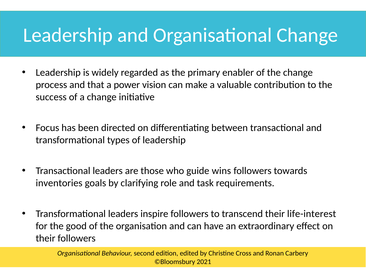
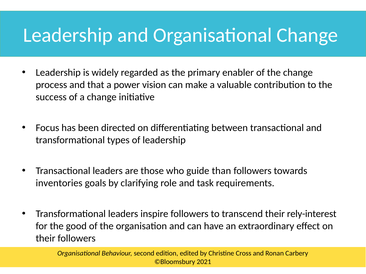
wins: wins -> than
life-interest: life-interest -> rely-interest
